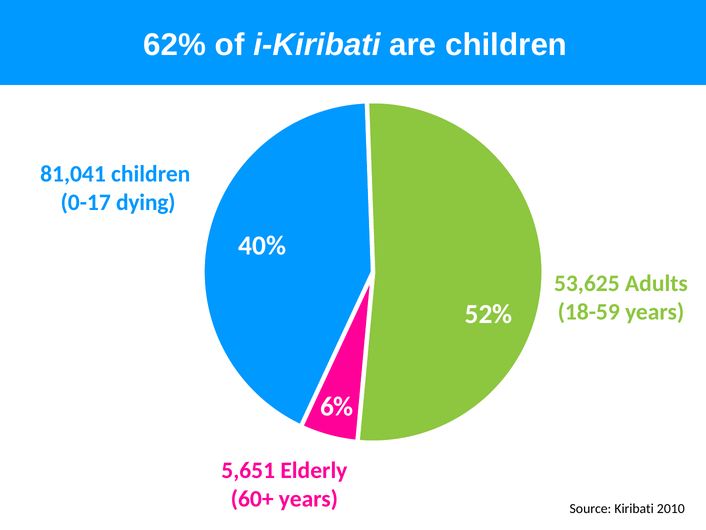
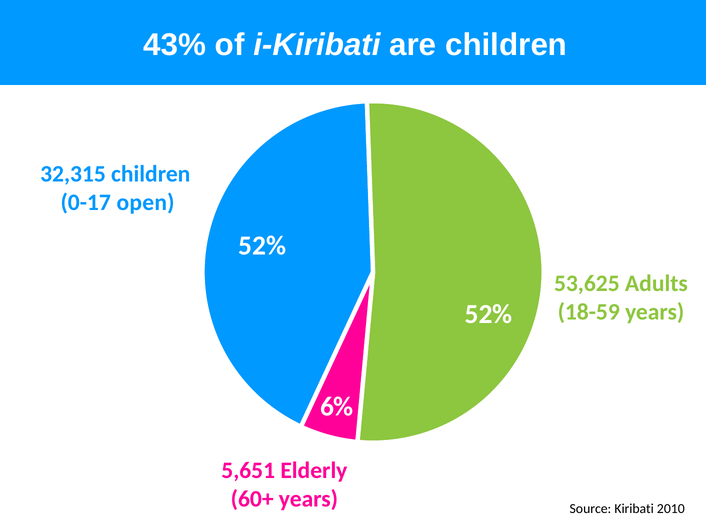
62%: 62% -> 43%
81,041: 81,041 -> 32,315
dying: dying -> open
40% at (262, 246): 40% -> 52%
